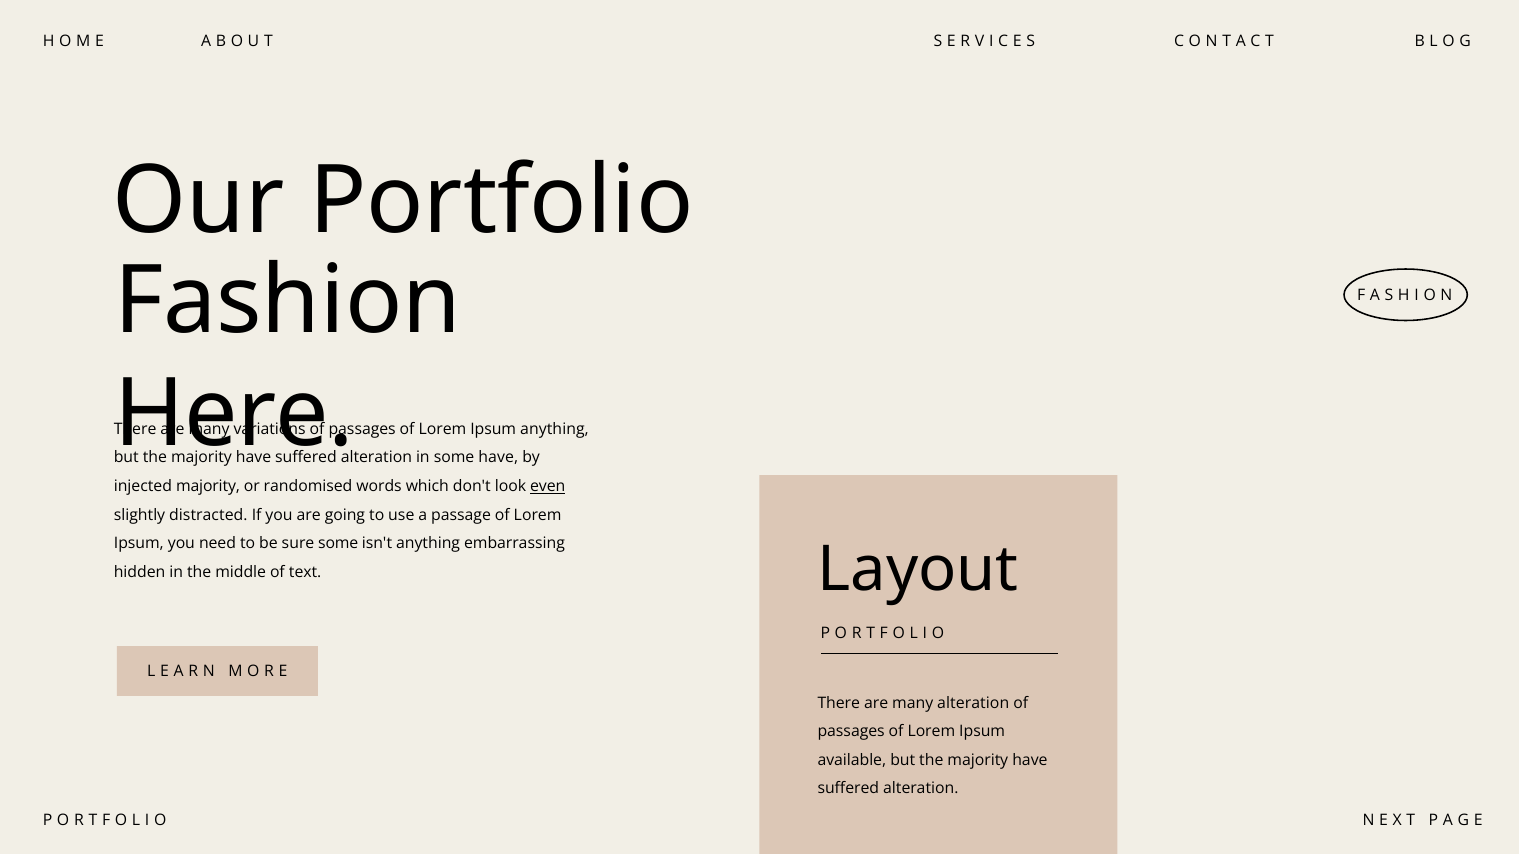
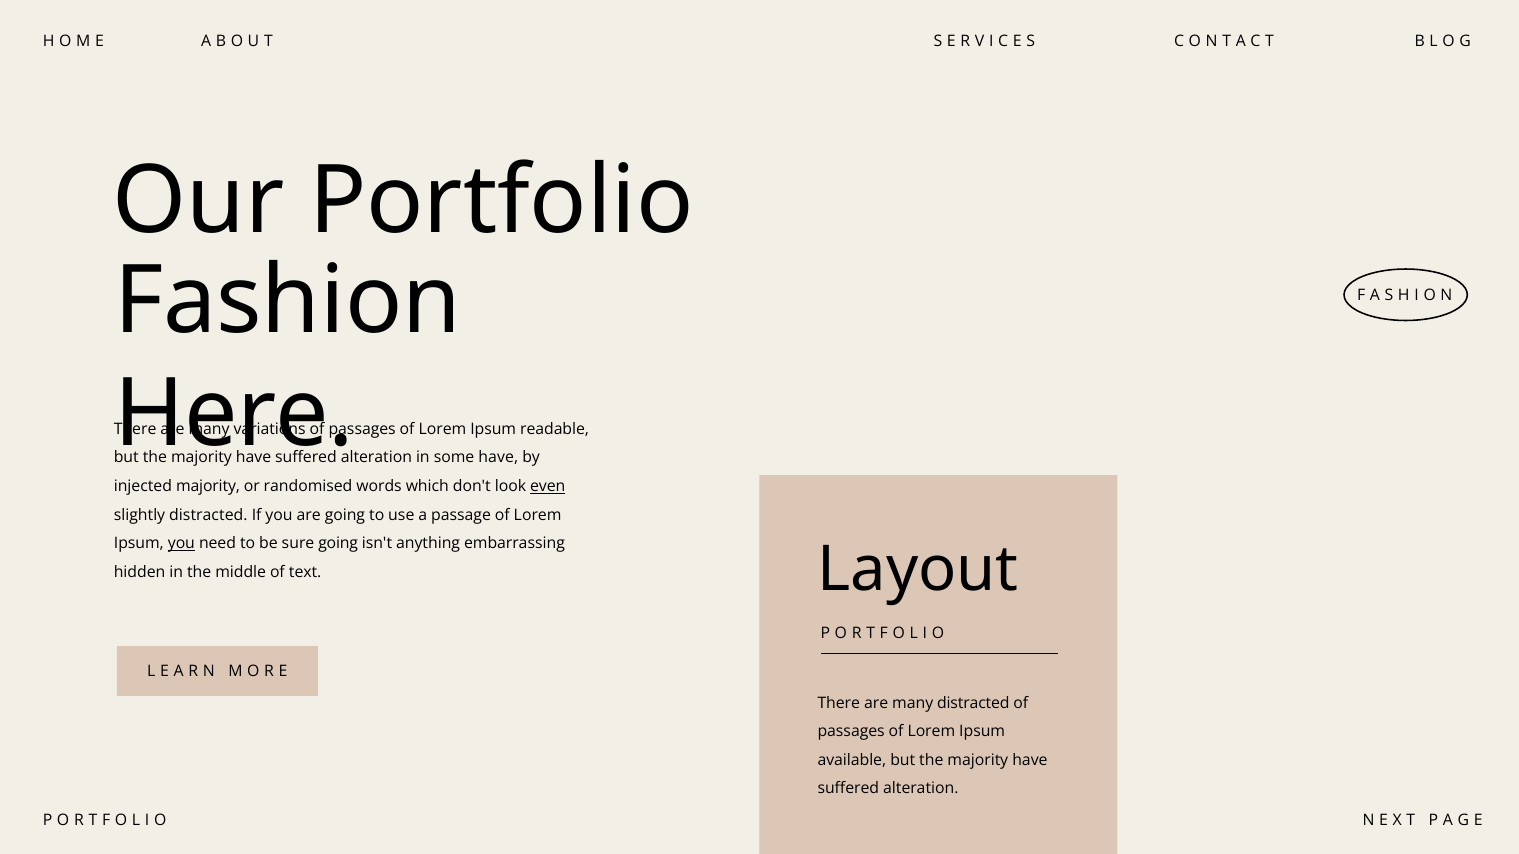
Ipsum anything: anything -> readable
you at (181, 544) underline: none -> present
sure some: some -> going
many alteration: alteration -> distracted
